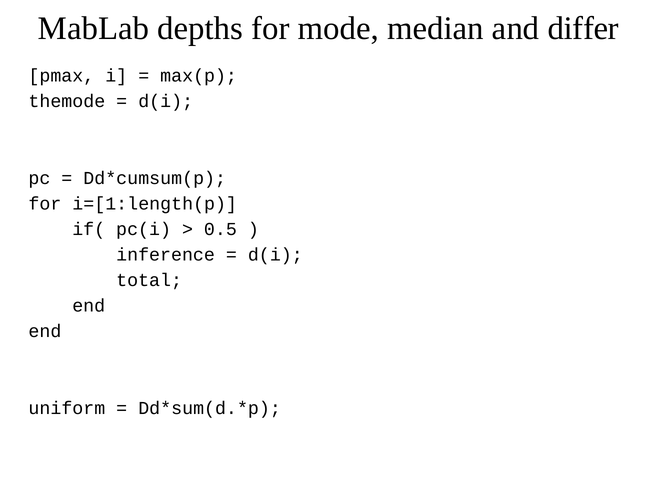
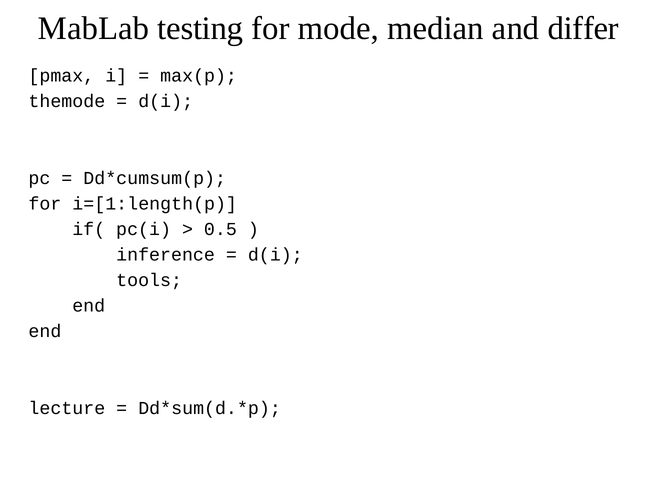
depths: depths -> testing
total: total -> tools
uniform: uniform -> lecture
